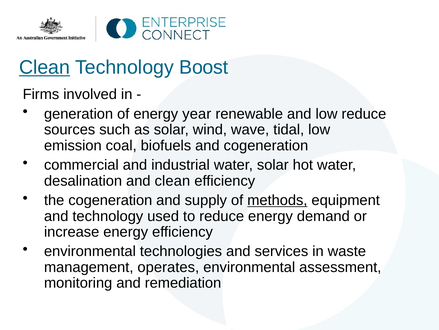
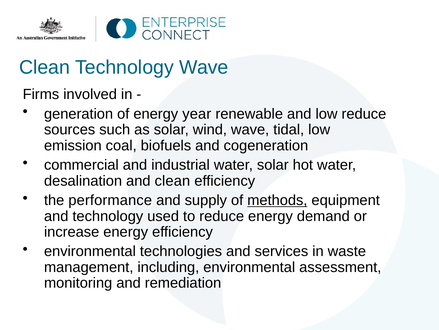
Clean at (45, 67) underline: present -> none
Technology Boost: Boost -> Wave
the cogeneration: cogeneration -> performance
operates: operates -> including
